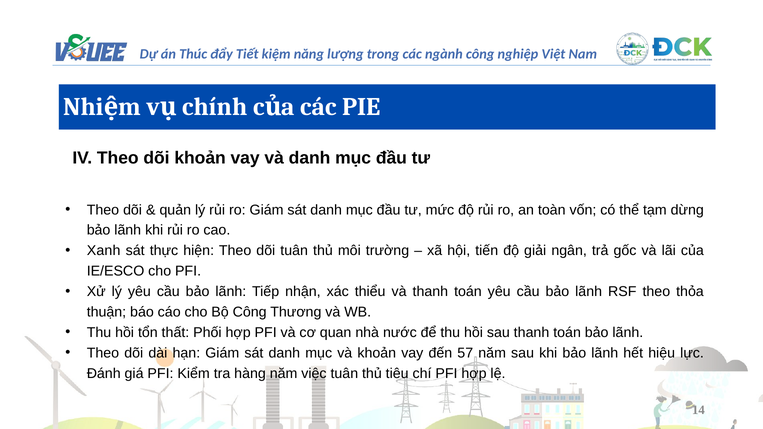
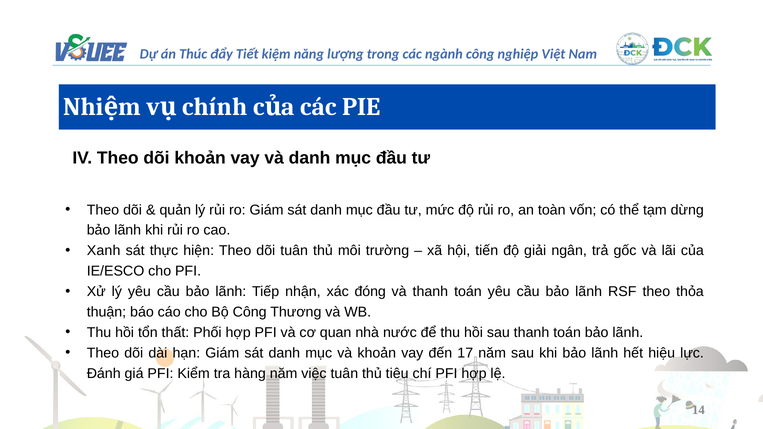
thiểu: thiểu -> đóng
57: 57 -> 17
